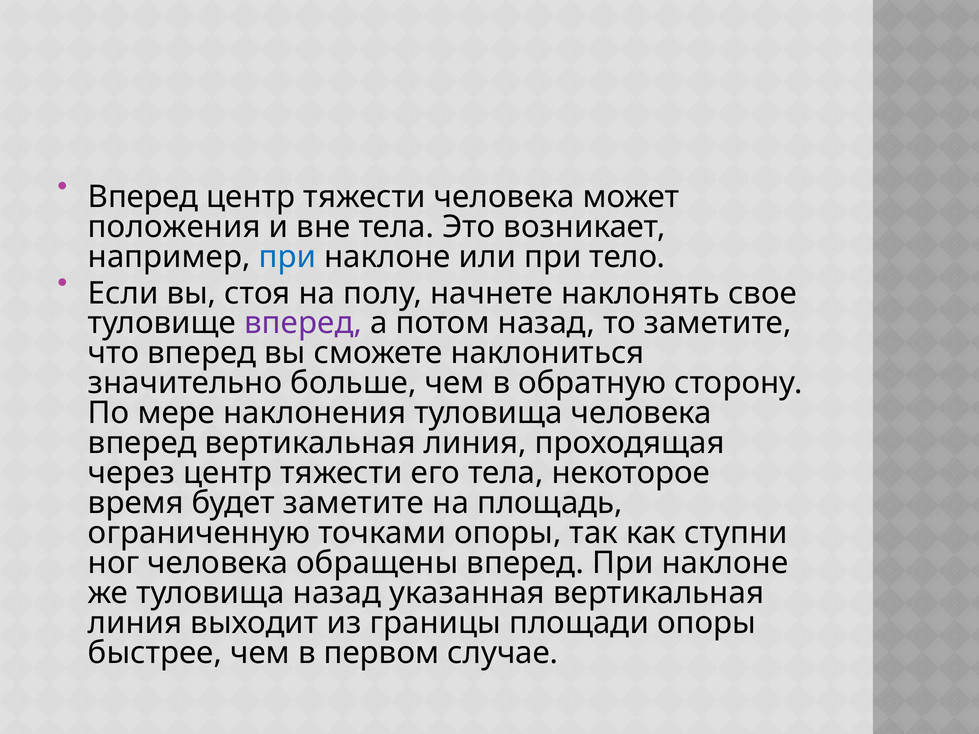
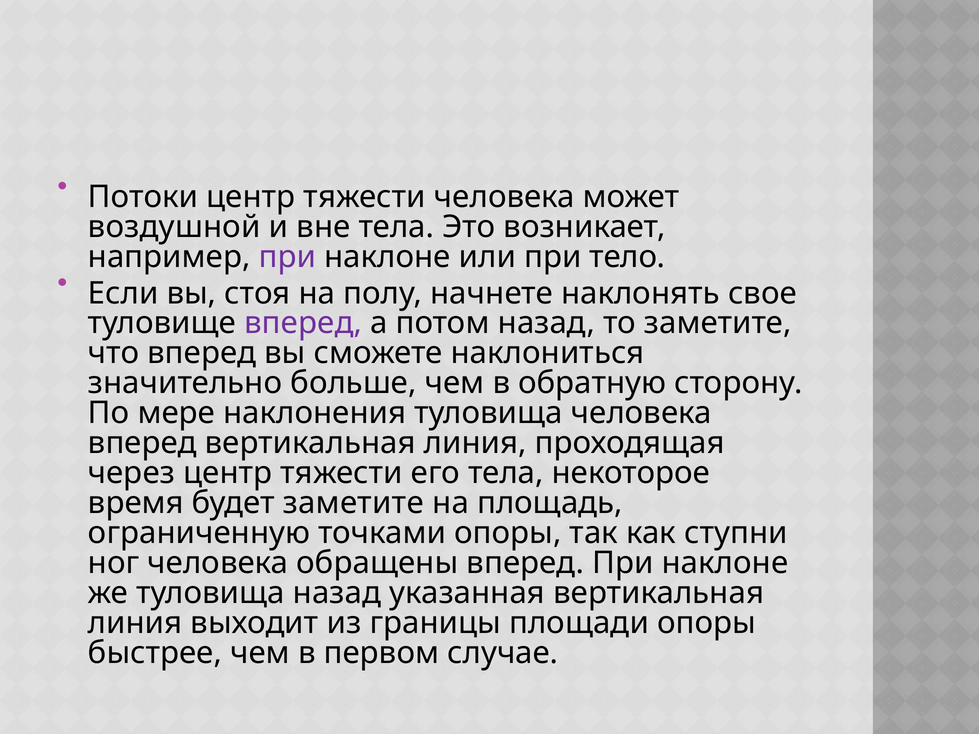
Вперед at (143, 197): Вперед -> Потоки
положения: положения -> воздушной
при at (287, 257) colour: blue -> purple
